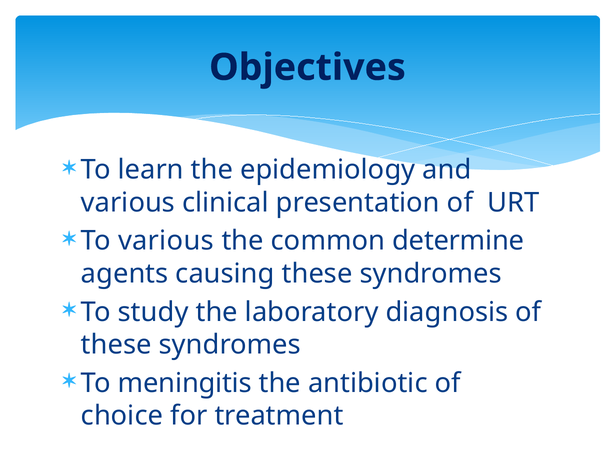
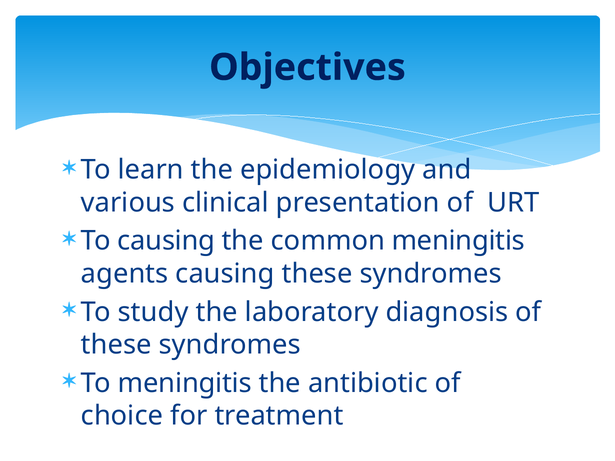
To various: various -> causing
common determine: determine -> meningitis
